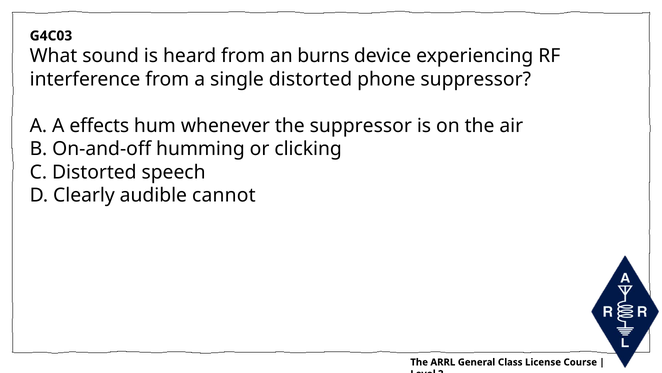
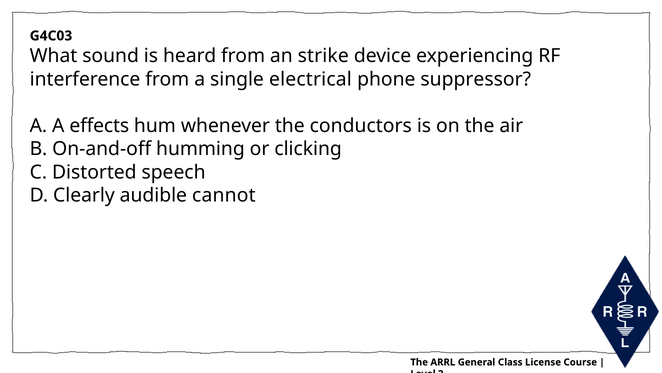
burns: burns -> strike
single distorted: distorted -> electrical
the suppressor: suppressor -> conductors
